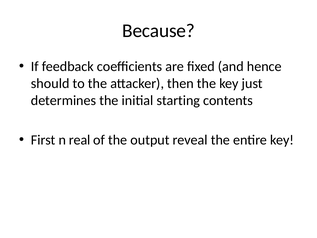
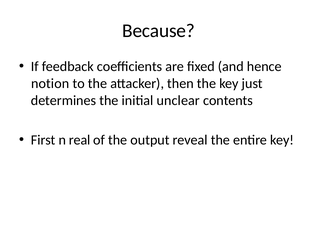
should: should -> notion
starting: starting -> unclear
